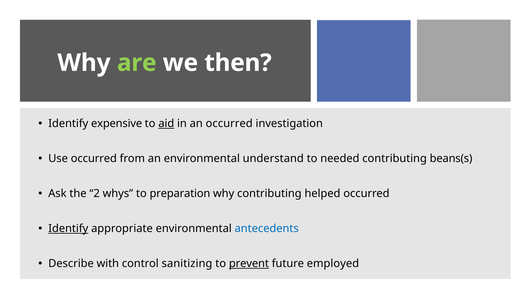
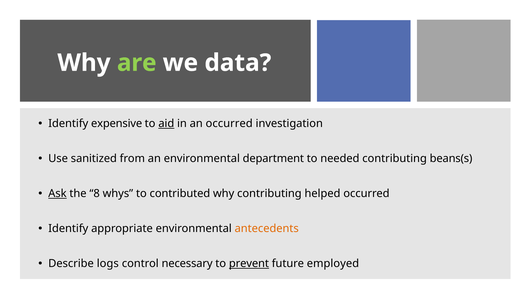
then: then -> data
Use occurred: occurred -> sanitized
understand: understand -> department
Ask underline: none -> present
2: 2 -> 8
preparation: preparation -> contributed
Identify at (68, 228) underline: present -> none
antecedents colour: blue -> orange
with: with -> logs
sanitizing: sanitizing -> necessary
